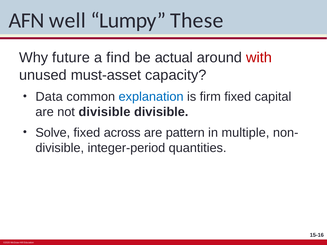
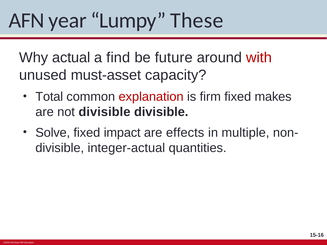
well: well -> year
future: future -> actual
actual: actual -> future
Data: Data -> Total
explanation colour: blue -> red
capital: capital -> makes
across: across -> impact
pattern: pattern -> effects
integer-period: integer-period -> integer-actual
